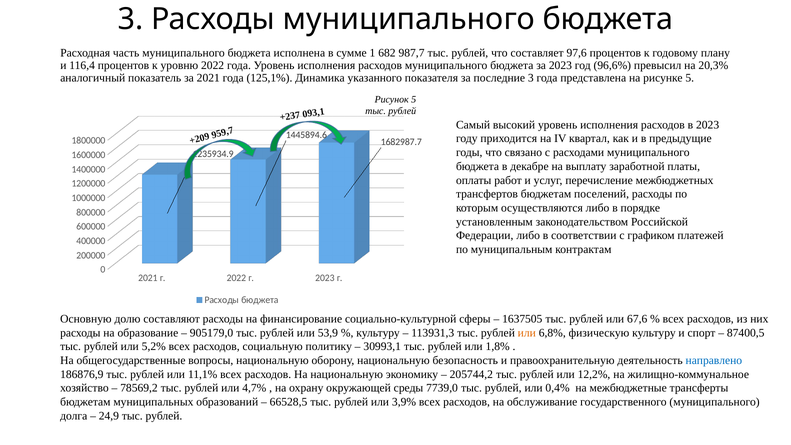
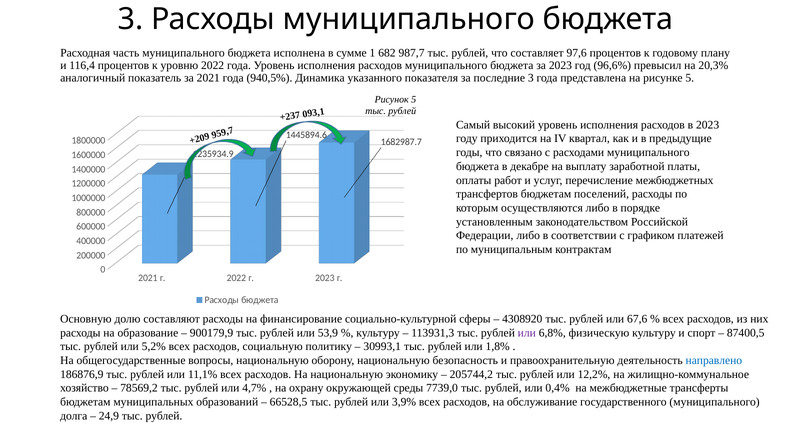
125,1%: 125,1% -> 940,5%
1637505: 1637505 -> 4308920
905179,0: 905179,0 -> 900179,9
или at (527, 333) colour: orange -> purple
